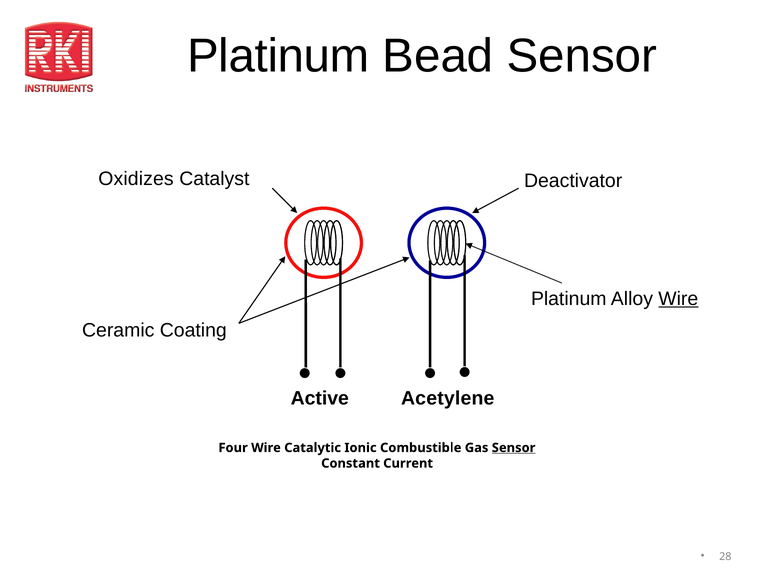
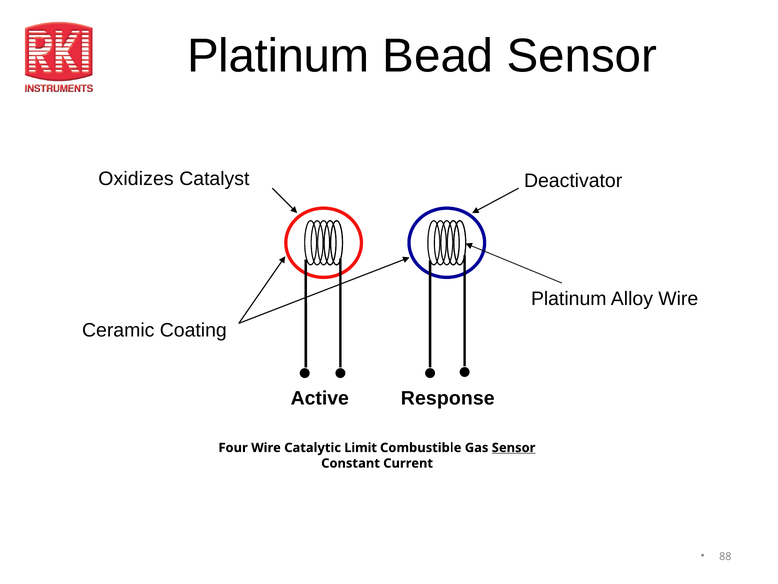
Wire at (678, 299) underline: present -> none
Acetylene: Acetylene -> Response
Ionic: Ionic -> Limit
28: 28 -> 88
